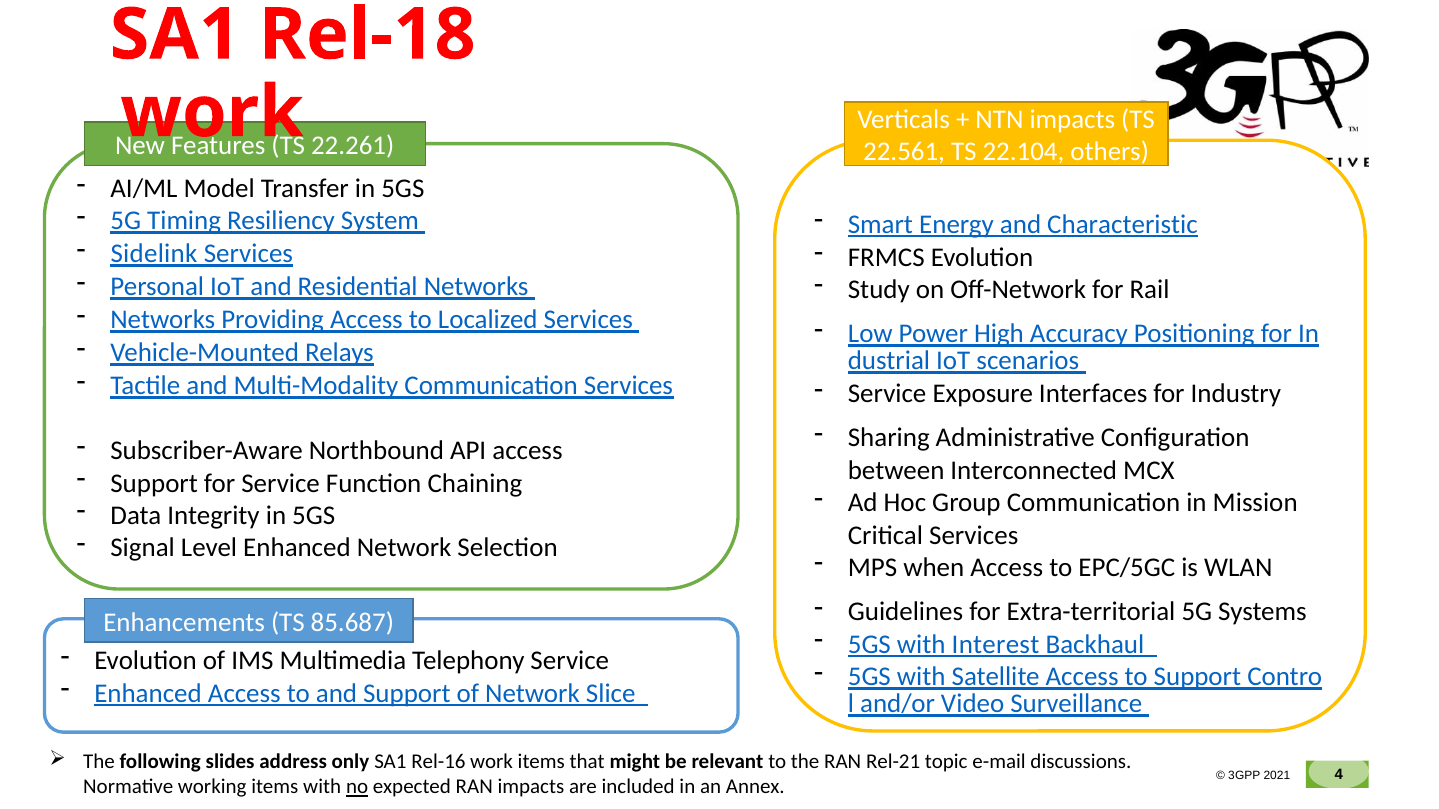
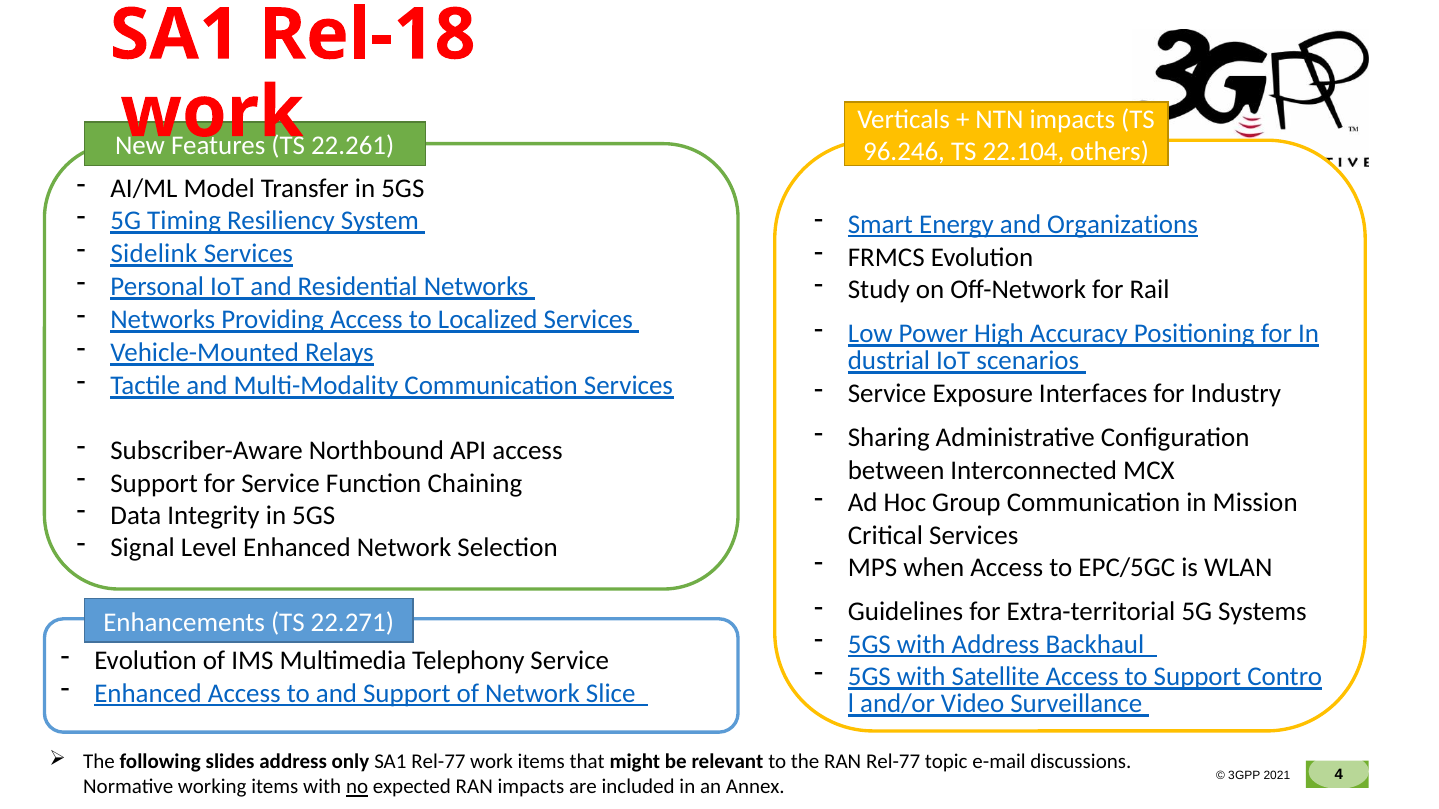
22.561: 22.561 -> 96.246
Characteristic: Characteristic -> Organizations
85.687: 85.687 -> 22.271
with Interest: Interest -> Address
SA1 Rel-16: Rel-16 -> Rel-77
RAN Rel-21: Rel-21 -> Rel-77
